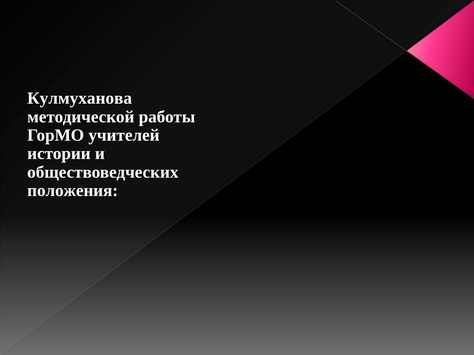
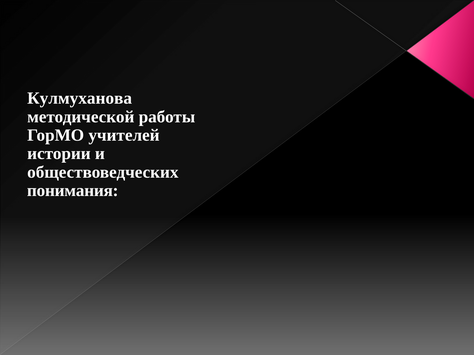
положения: положения -> понимания
